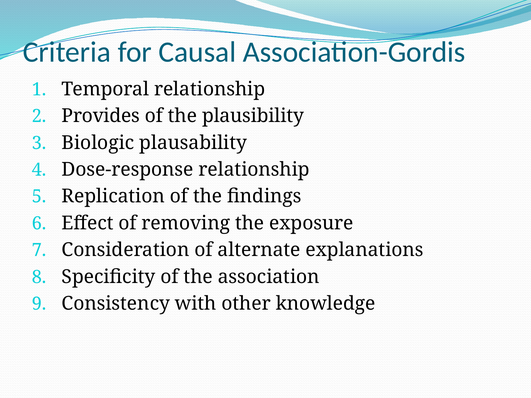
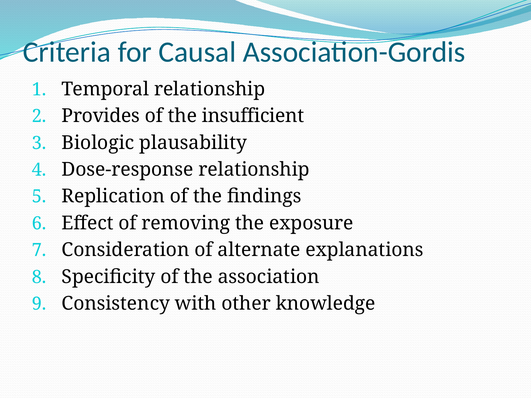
plausibility: plausibility -> insufficient
